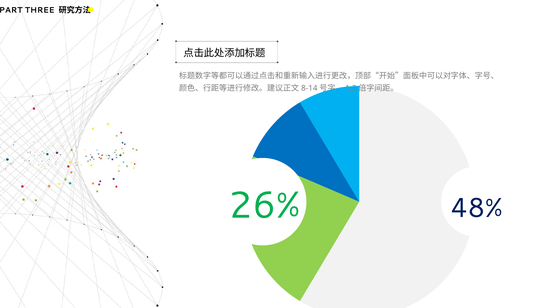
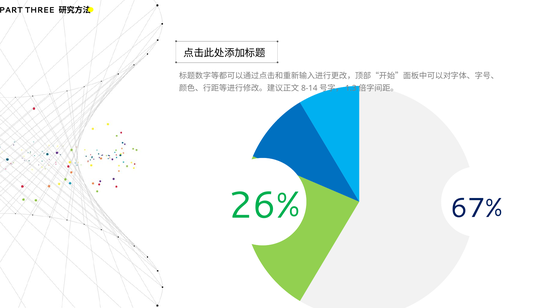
48%: 48% -> 67%
